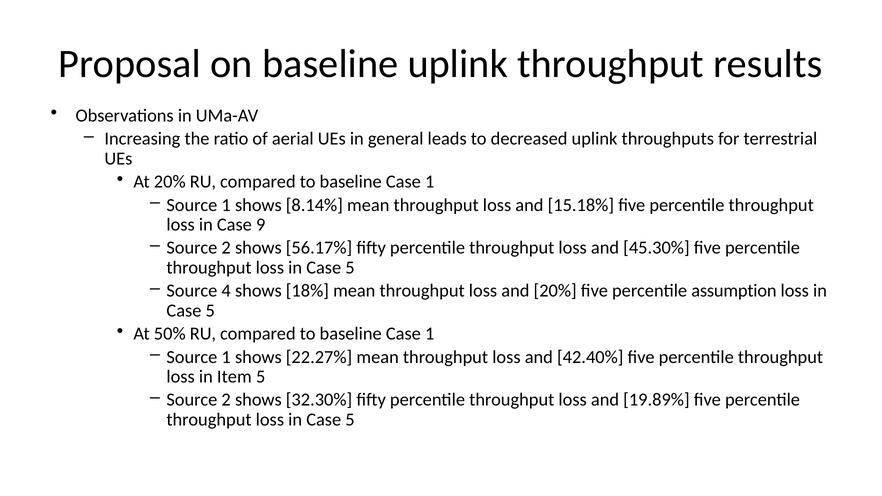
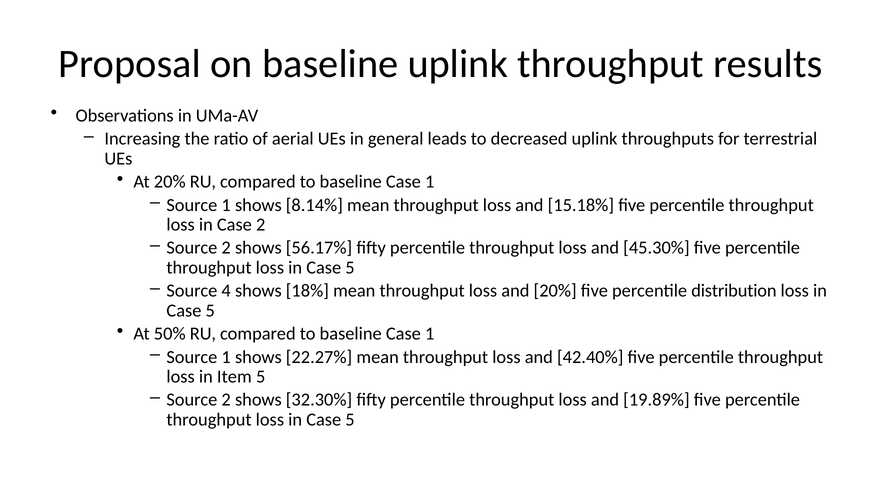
Case 9: 9 -> 2
assumption: assumption -> distribution
